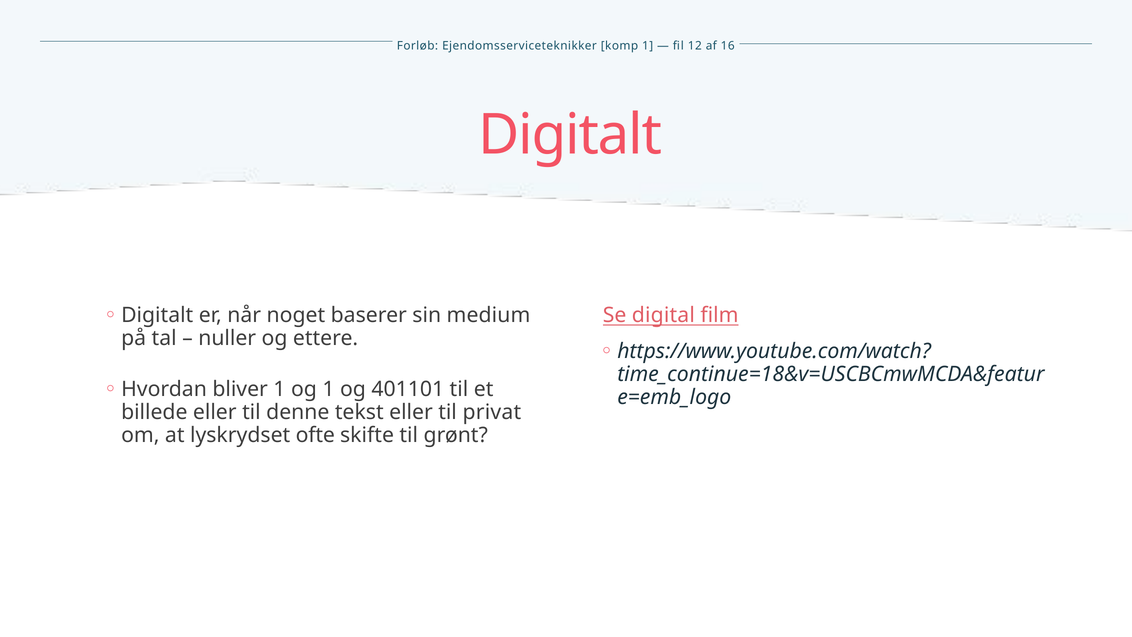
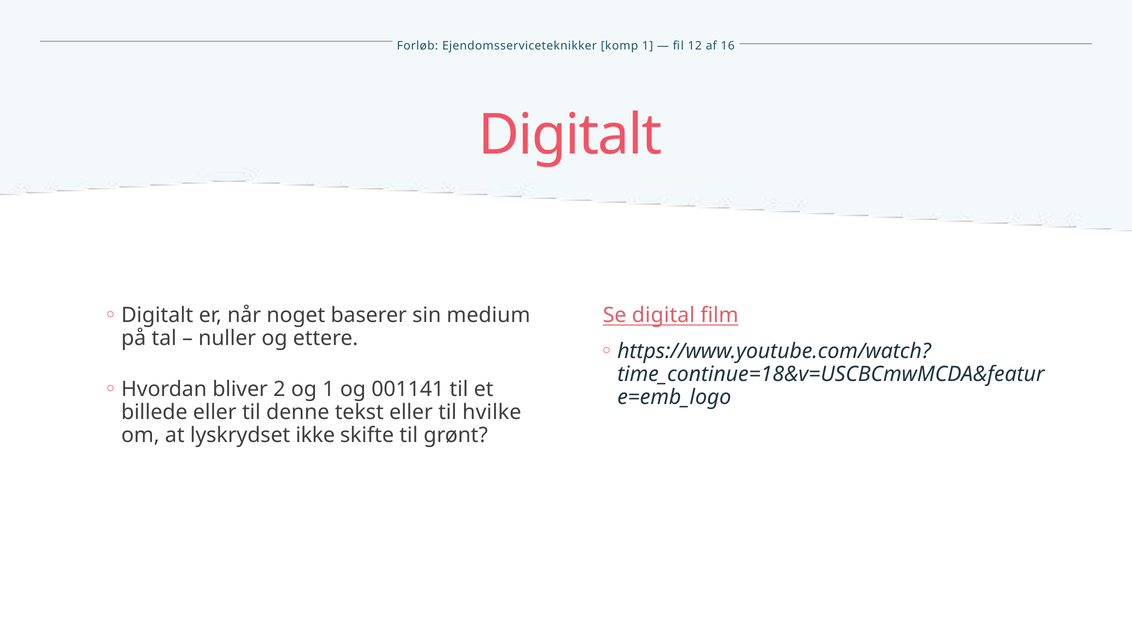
bliver 1: 1 -> 2
401101: 401101 -> 001141
privat: privat -> hvilke
ofte: ofte -> ikke
